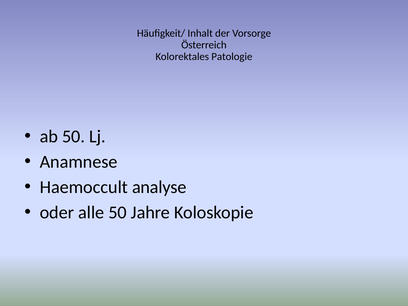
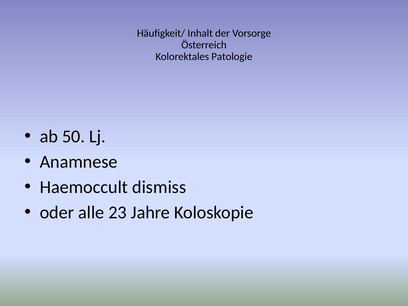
analyse: analyse -> dismiss
alle 50: 50 -> 23
